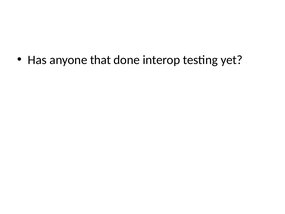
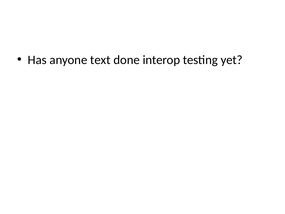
that: that -> text
